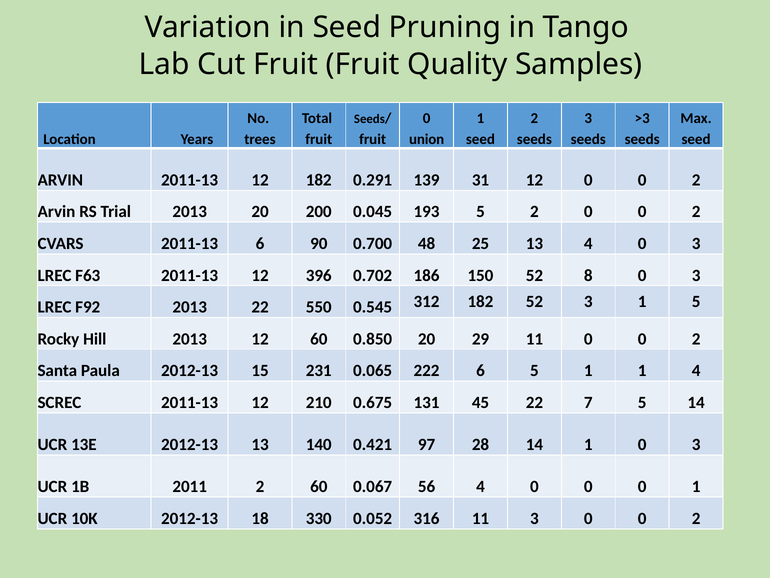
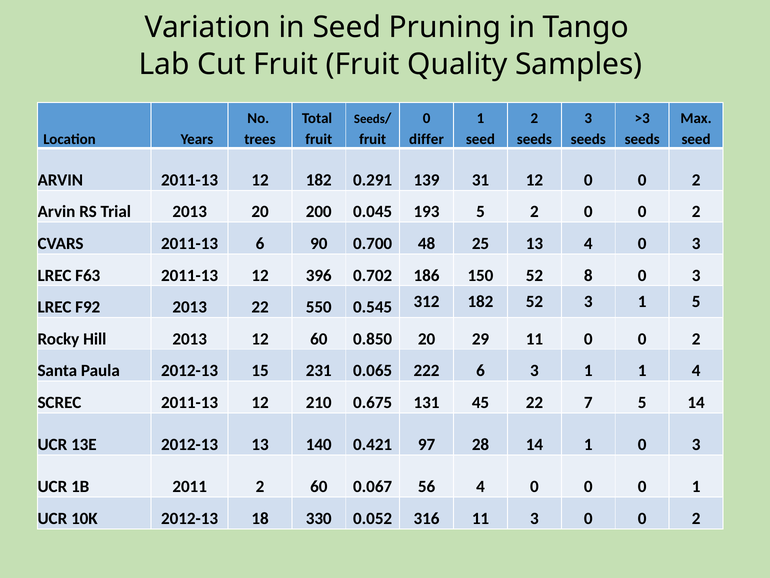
union: union -> differ
6 5: 5 -> 3
